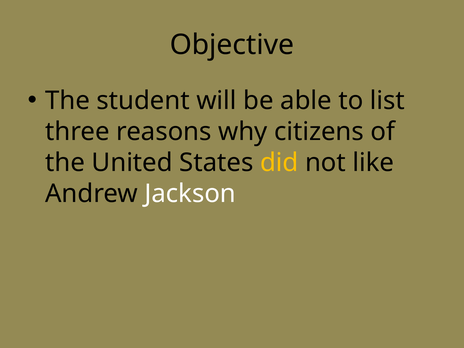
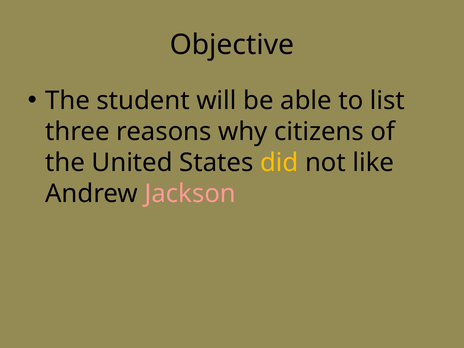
Jackson colour: white -> pink
